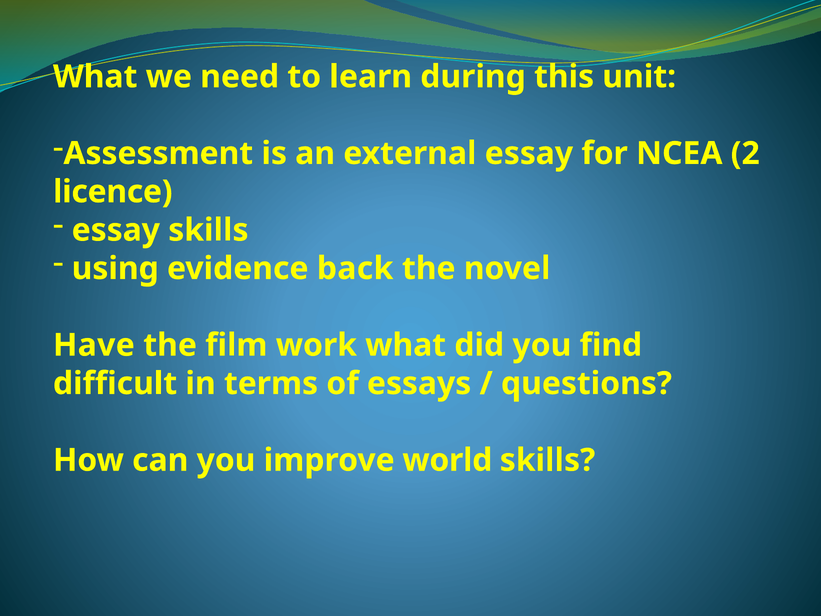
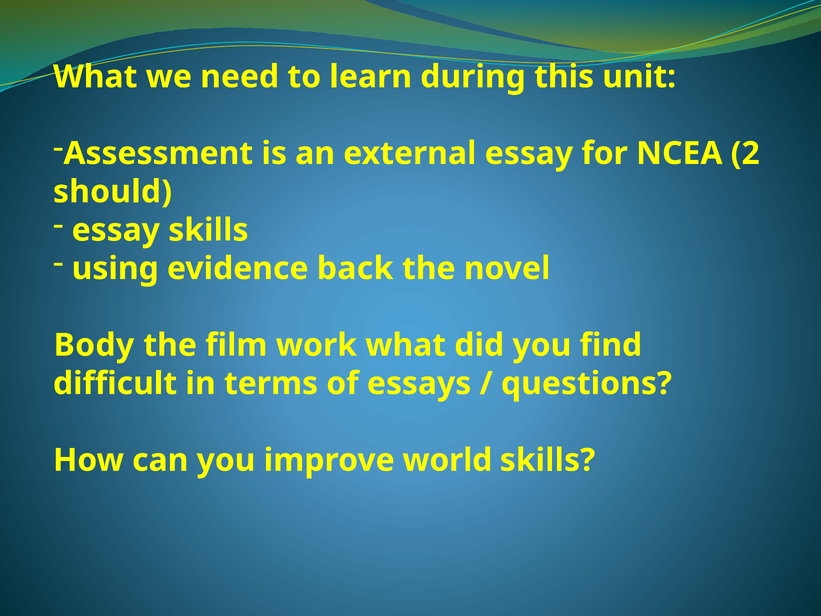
licence: licence -> should
Have: Have -> Body
